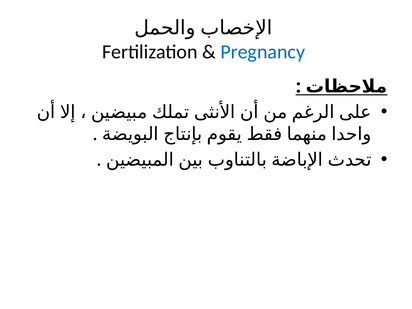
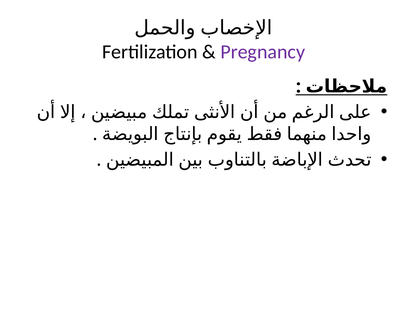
Pregnancy colour: blue -> purple
